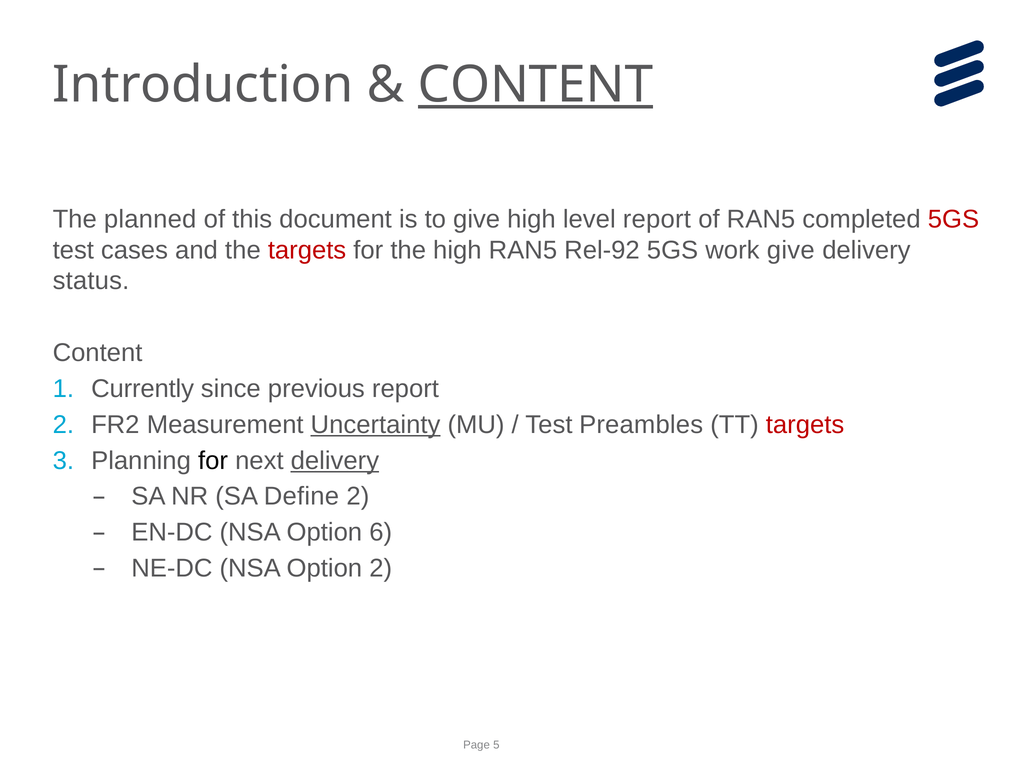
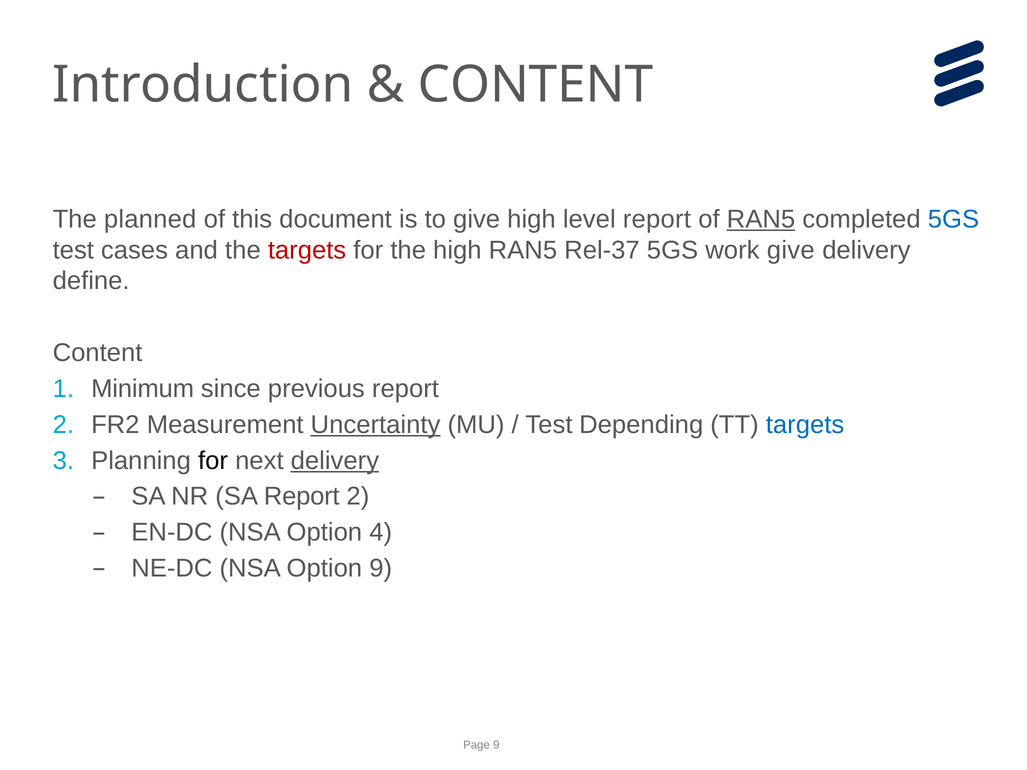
CONTENT at (536, 85) underline: present -> none
RAN5 at (761, 219) underline: none -> present
5GS at (953, 219) colour: red -> blue
Rel-92: Rel-92 -> Rel-37
status: status -> define
Currently: Currently -> Minimum
Preambles: Preambles -> Depending
targets at (805, 425) colour: red -> blue
SA Define: Define -> Report
6: 6 -> 4
Option 2: 2 -> 9
5 at (496, 745): 5 -> 9
